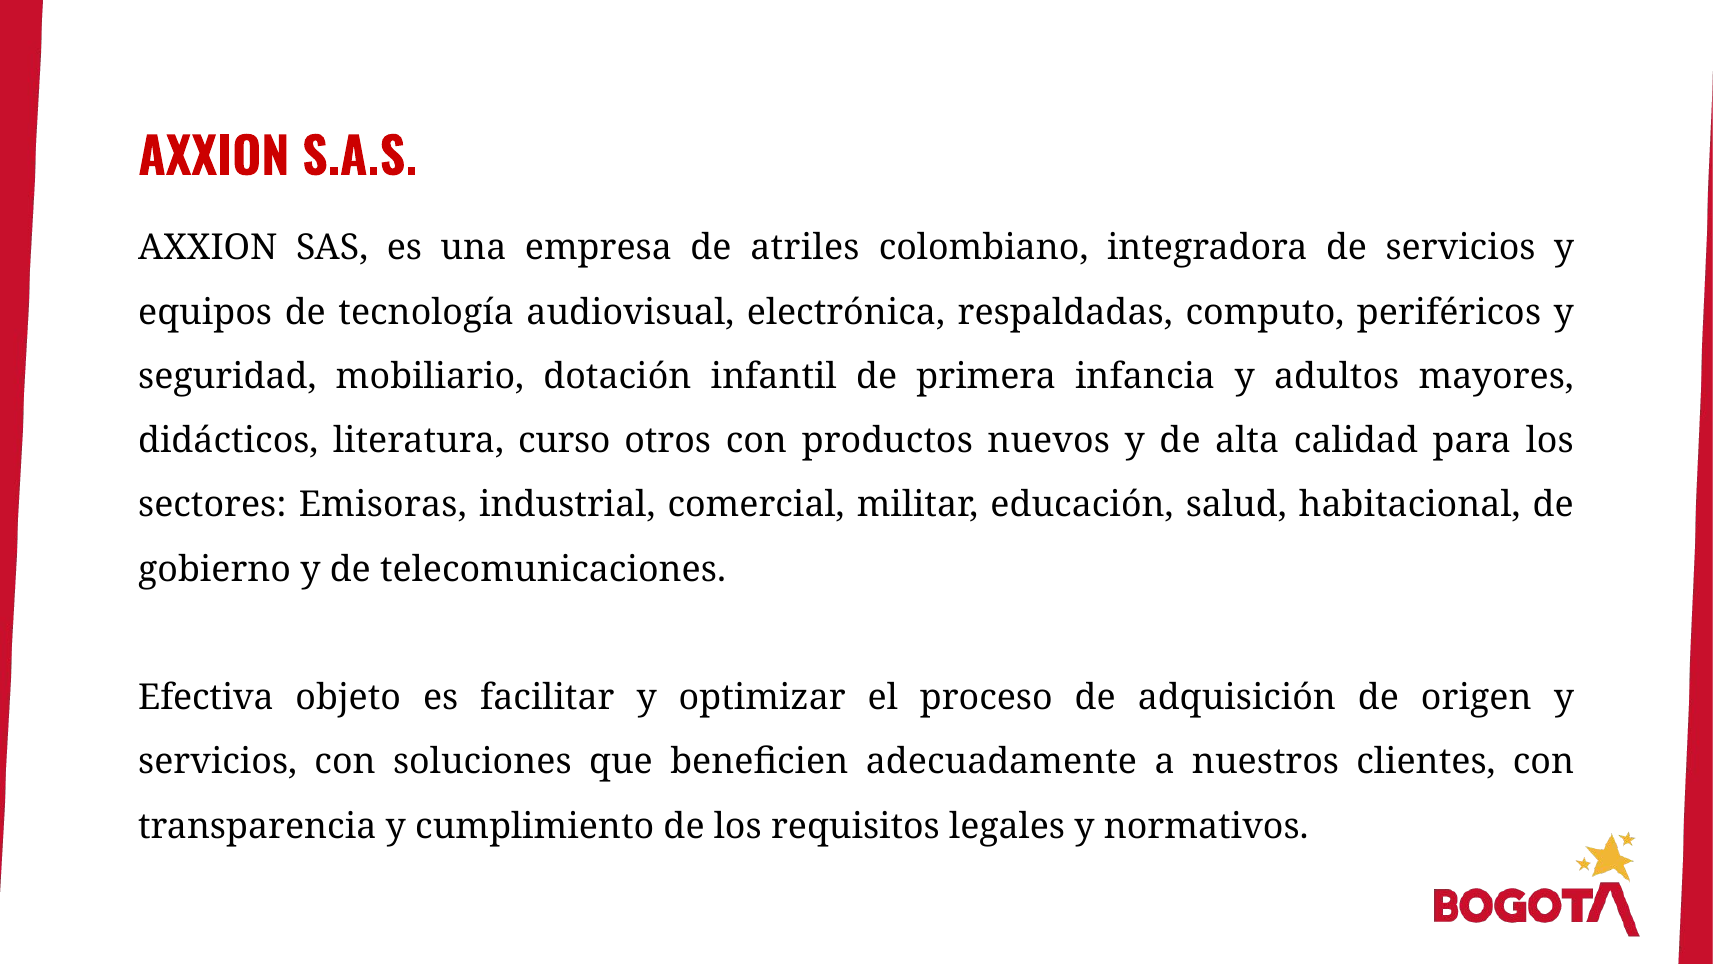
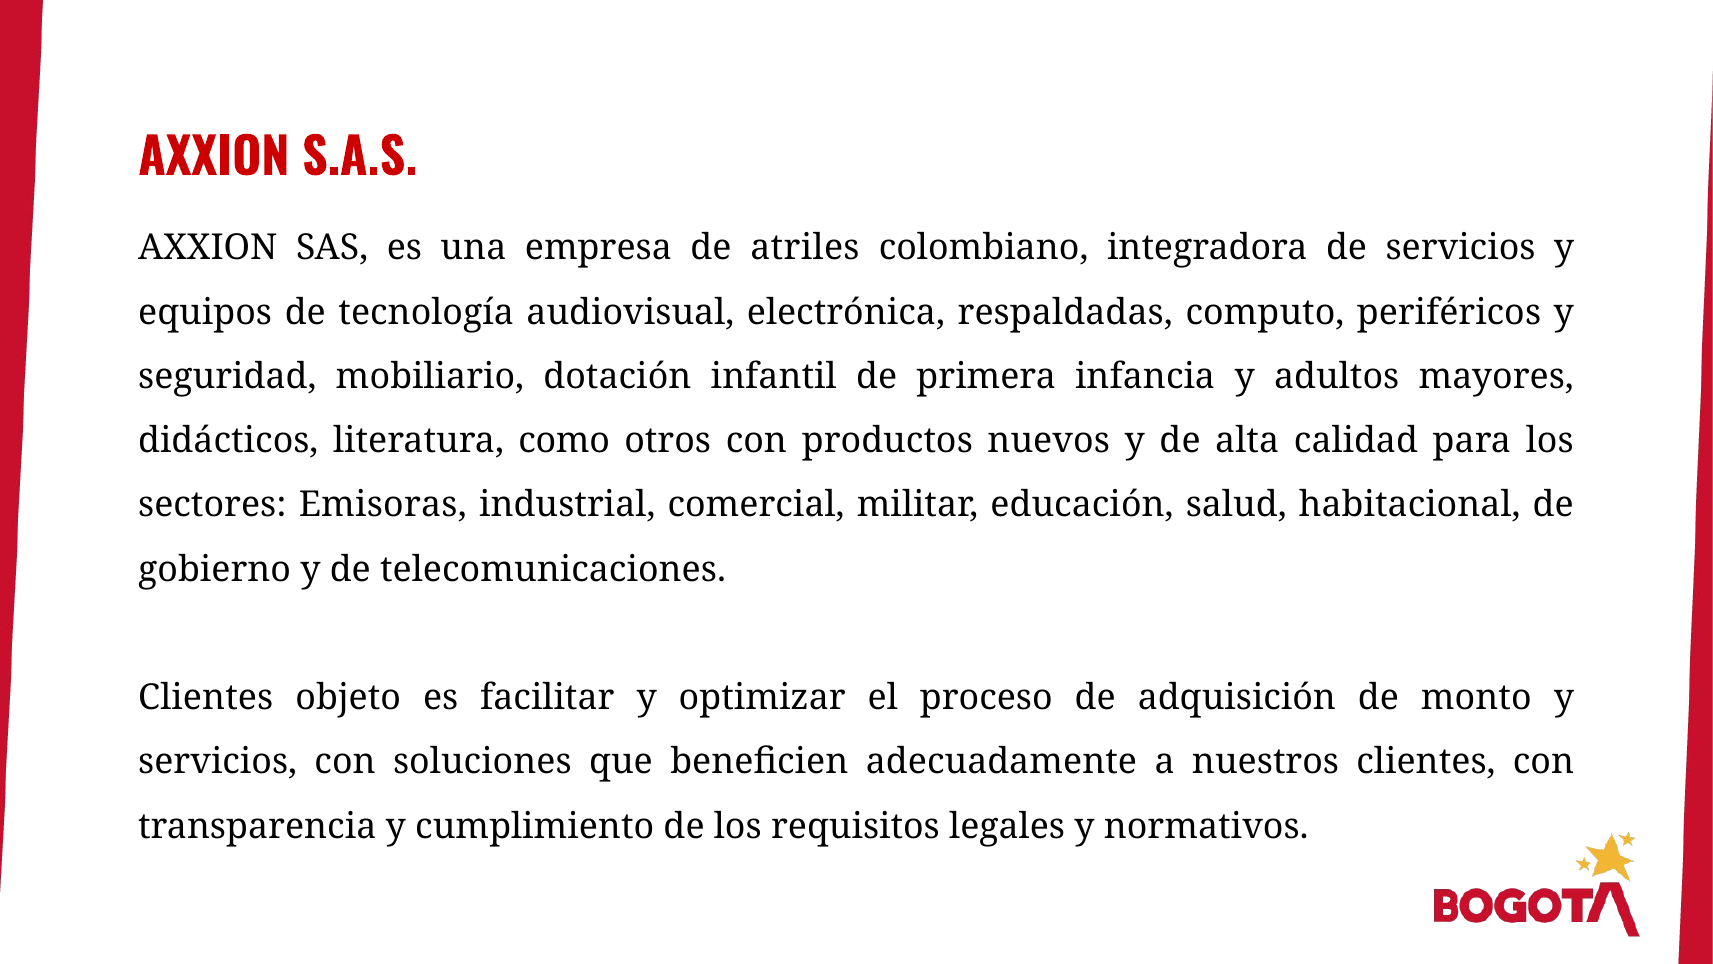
curso: curso -> como
Efectiva at (206, 698): Efectiva -> Clientes
origen: origen -> monto
